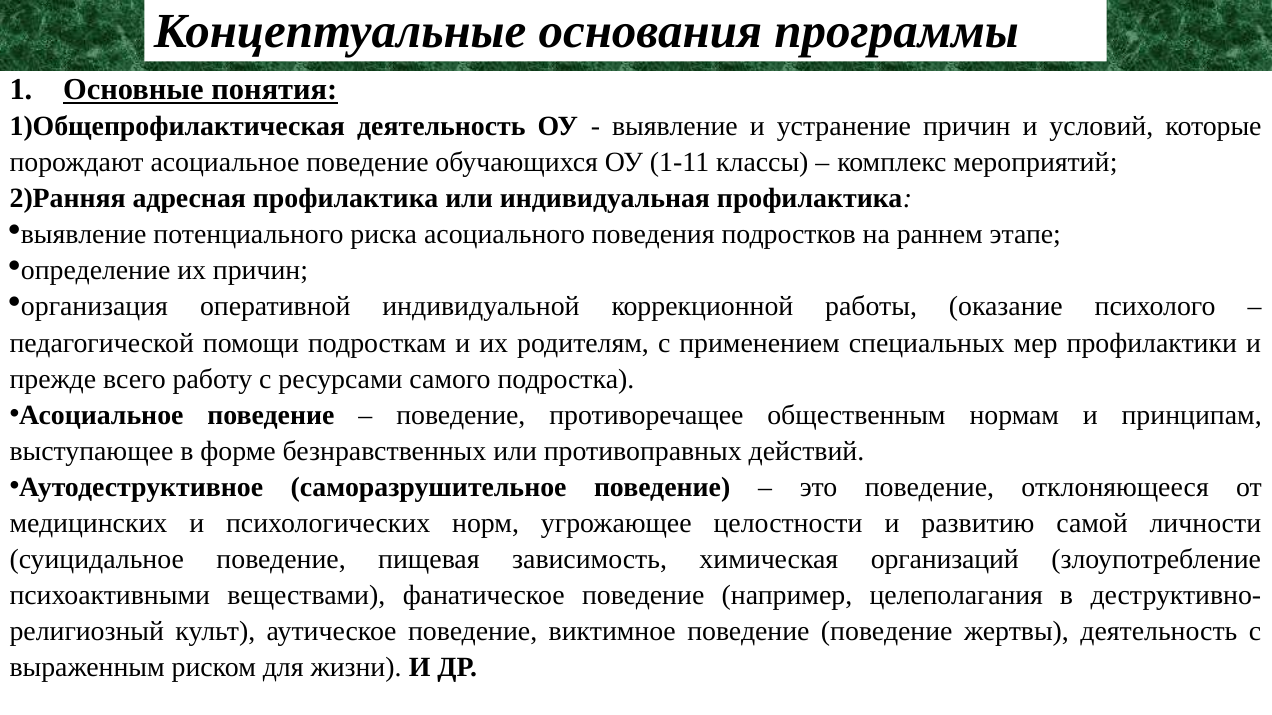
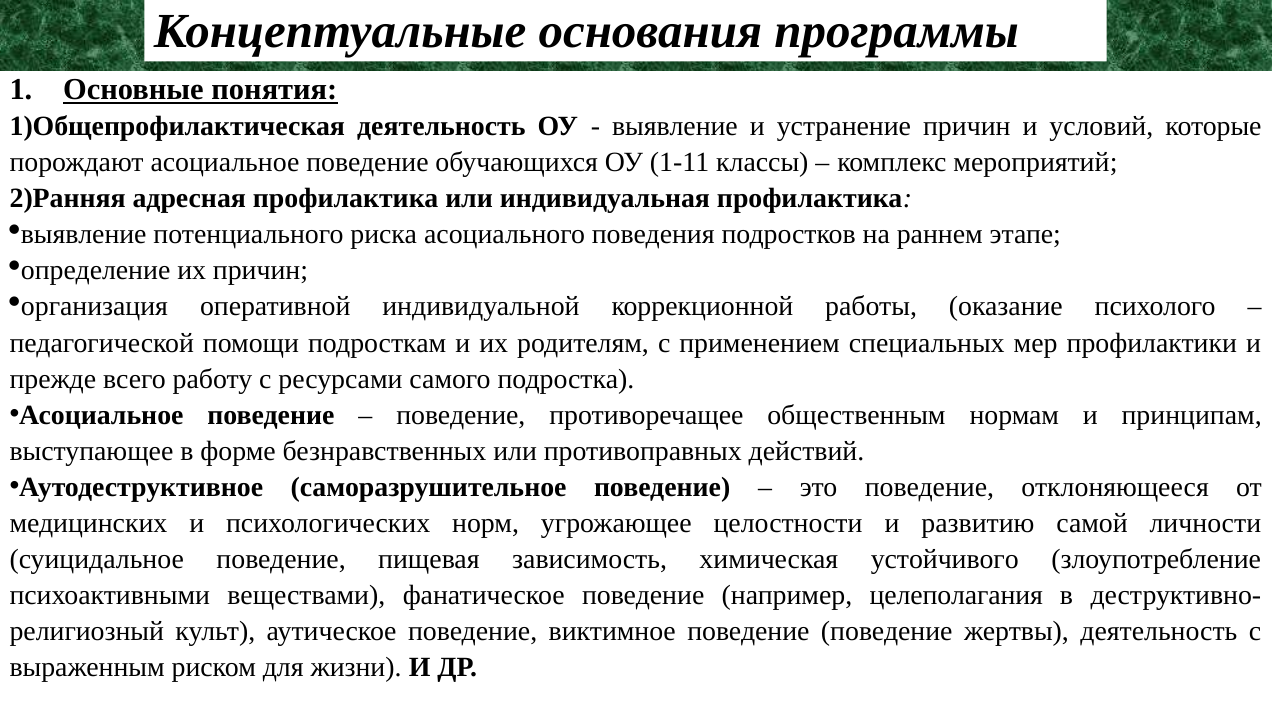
организаций: организаций -> устойчивого
